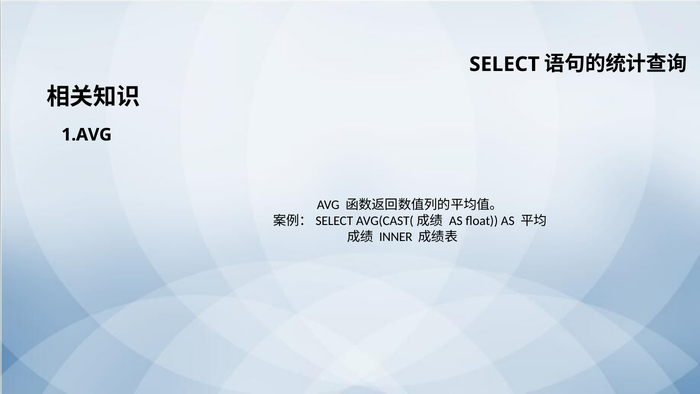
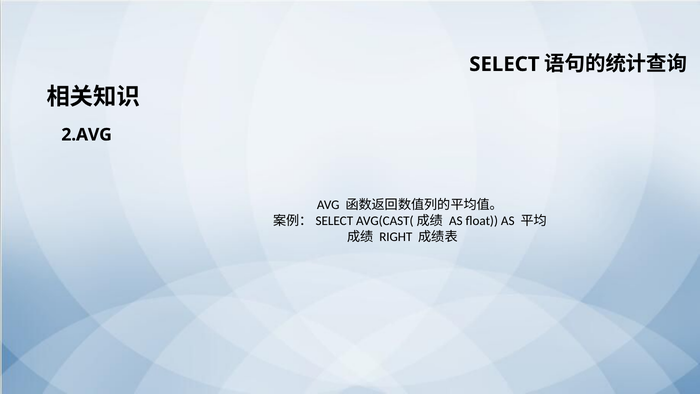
1.AVG: 1.AVG -> 2.AVG
INNER: INNER -> RIGHT
